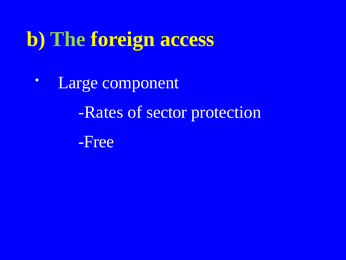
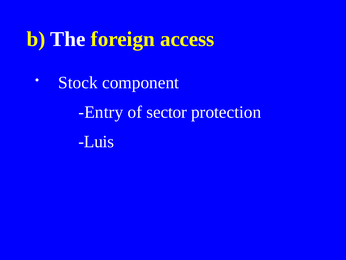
The colour: light green -> white
Large: Large -> Stock
Rates: Rates -> Entry
Free: Free -> Luis
